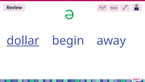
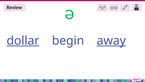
away underline: none -> present
